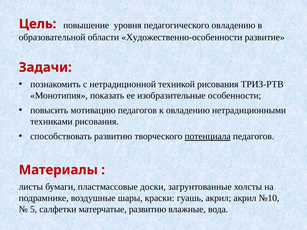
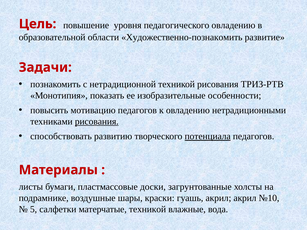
Художественно-особенности: Художественно-особенности -> Художественно-познакомить
рисования at (97, 122) underline: none -> present
матерчатые развитию: развитию -> техникой
